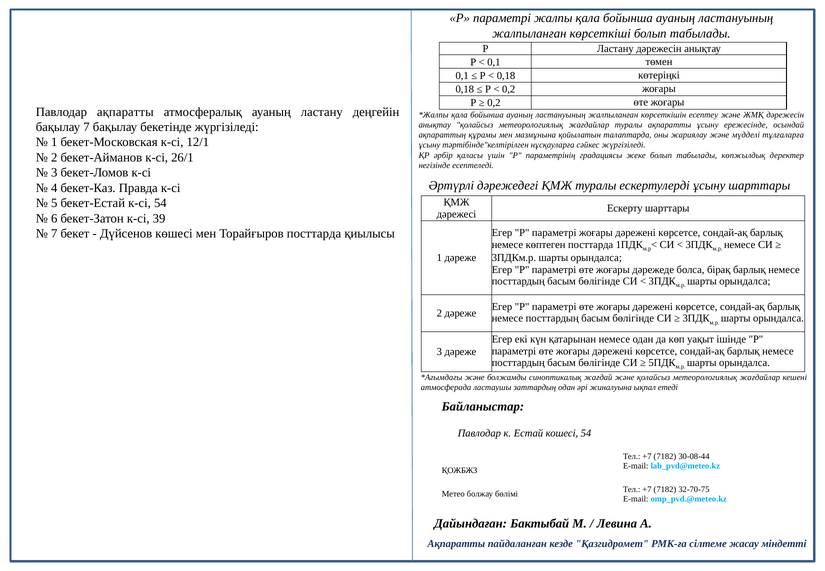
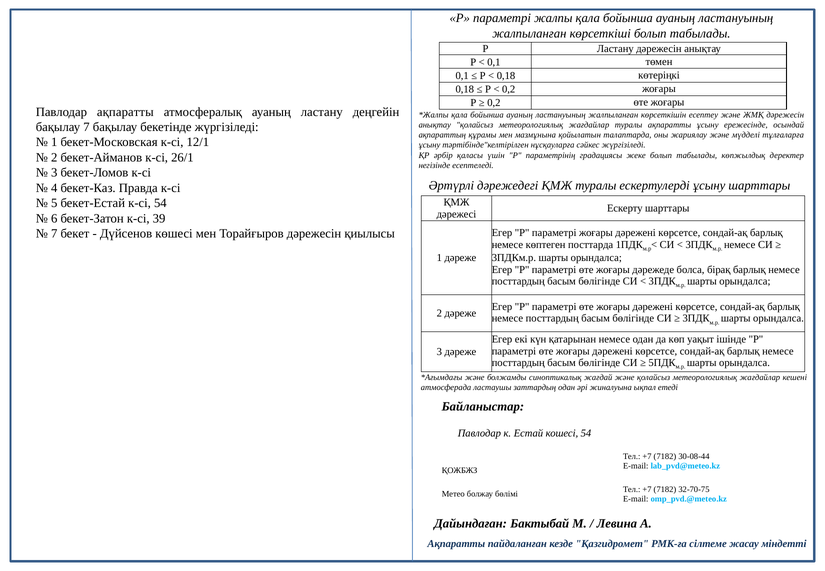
Торайғыров посттарда: посттарда -> дәрежесін
